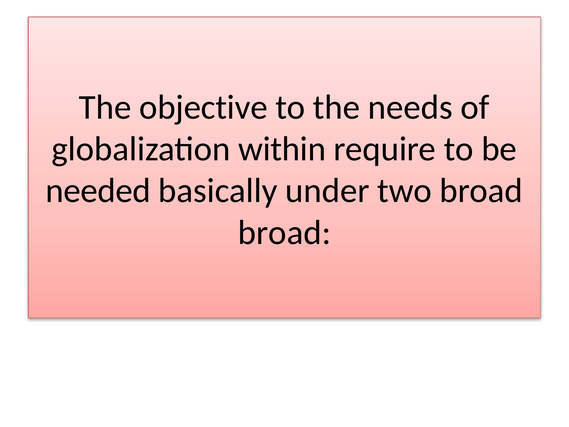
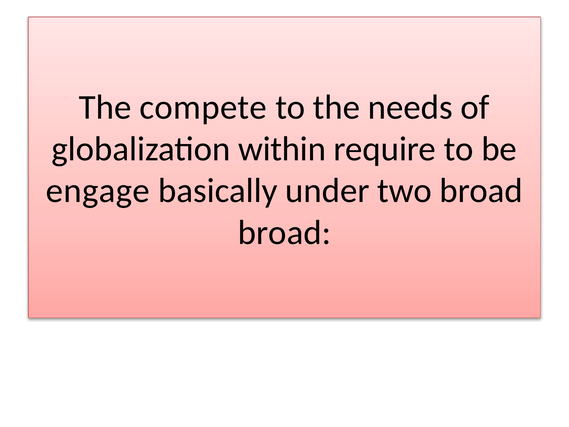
objective: objective -> compete
needed: needed -> engage
